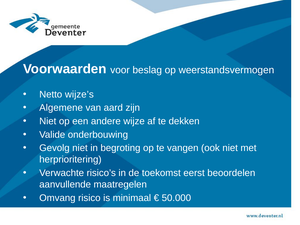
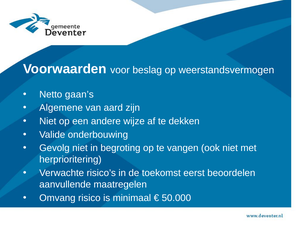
wijze’s: wijze’s -> gaan’s
